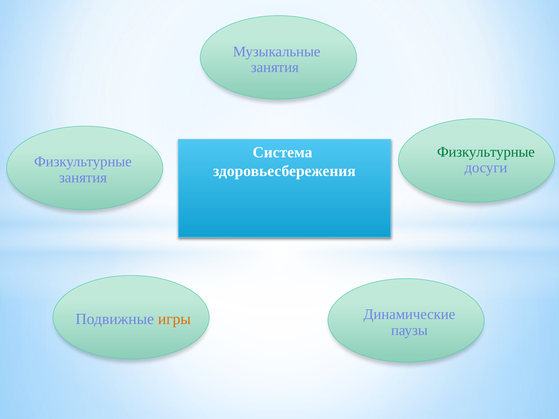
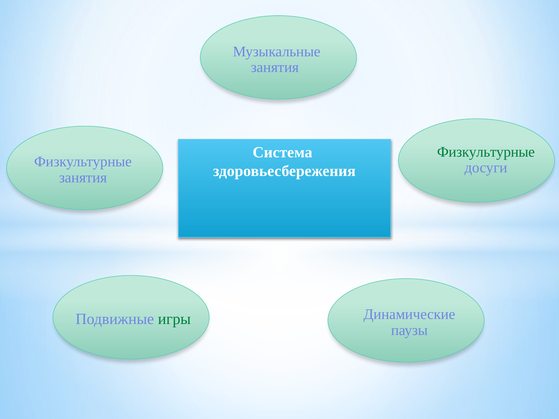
игры colour: orange -> green
